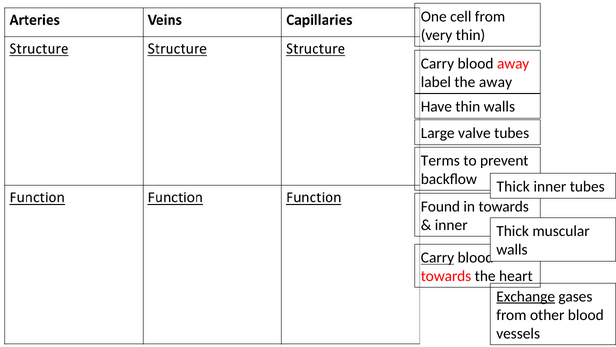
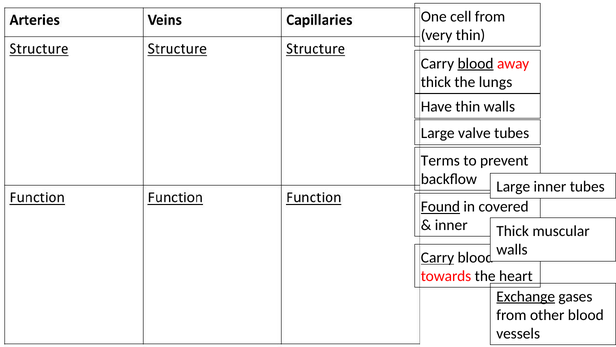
blood at (475, 63) underline: none -> present
label at (436, 82): label -> thick
the away: away -> lungs
Thick at (513, 187): Thick -> Large
Found underline: none -> present
in towards: towards -> covered
